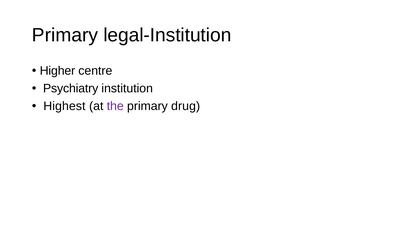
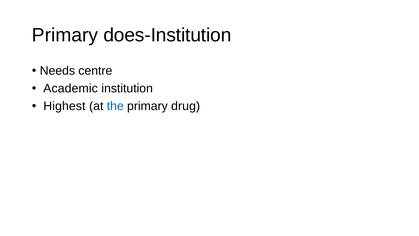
legal-Institution: legal-Institution -> does-Institution
Higher: Higher -> Needs
Psychiatry: Psychiatry -> Academic
the colour: purple -> blue
